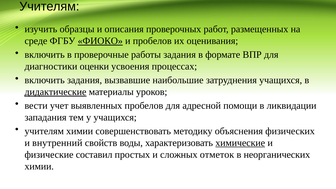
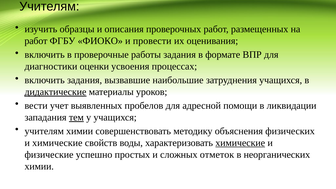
среде at (36, 41): среде -> работ
ФИОКО underline: present -> none
и пробелов: пробелов -> провести
тем underline: none -> present
и внутренний: внутренний -> химические
составил: составил -> успешно
